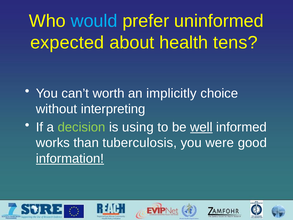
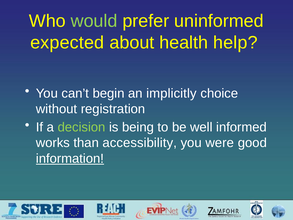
would colour: light blue -> light green
tens: tens -> help
worth: worth -> begin
interpreting: interpreting -> registration
using: using -> being
well underline: present -> none
tuberculosis: tuberculosis -> accessibility
